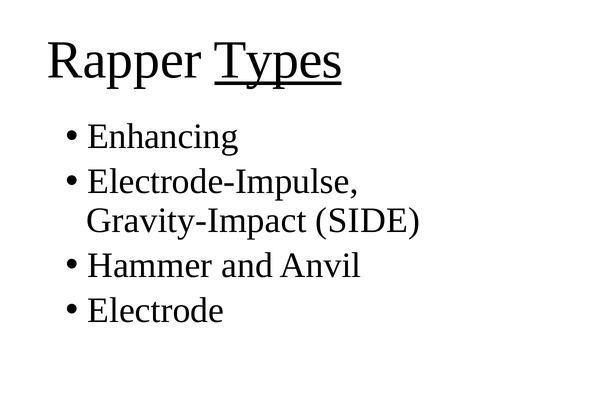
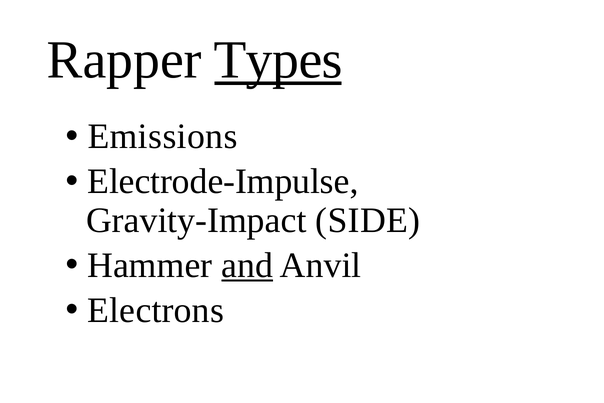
Enhancing: Enhancing -> Emissions
and underline: none -> present
Electrode: Electrode -> Electrons
